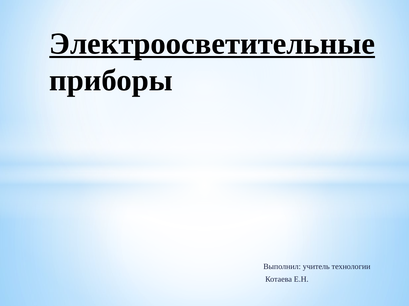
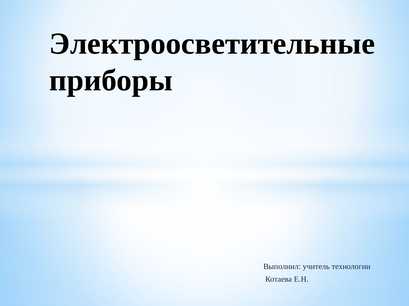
Электроосветительные underline: present -> none
